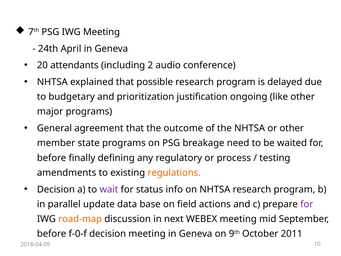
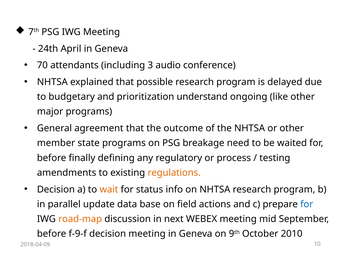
20: 20 -> 70
2: 2 -> 3
justification: justification -> understand
wait colour: purple -> orange
for at (307, 204) colour: purple -> blue
f-0-f: f-0-f -> f-9-f
2011: 2011 -> 2010
